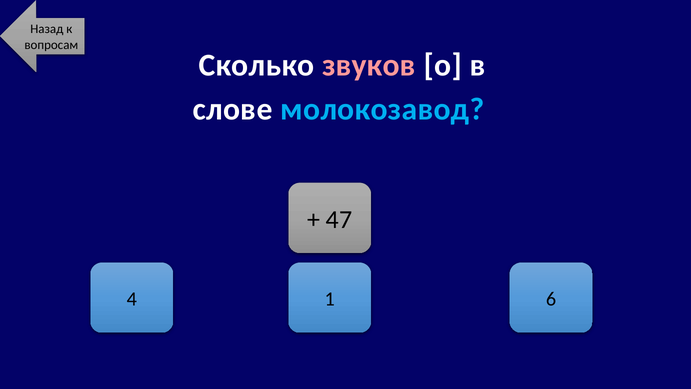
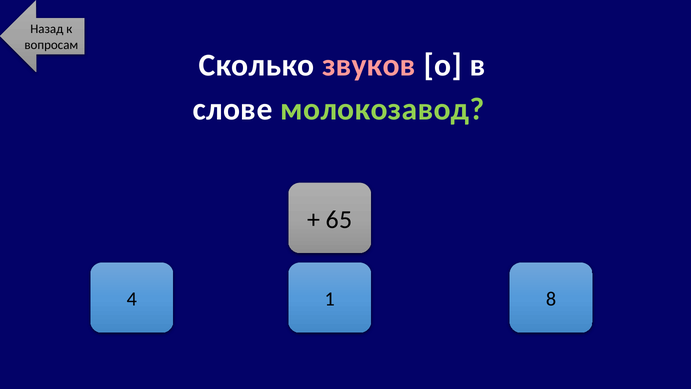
молокозавод colour: light blue -> light green
47: 47 -> 65
6: 6 -> 8
